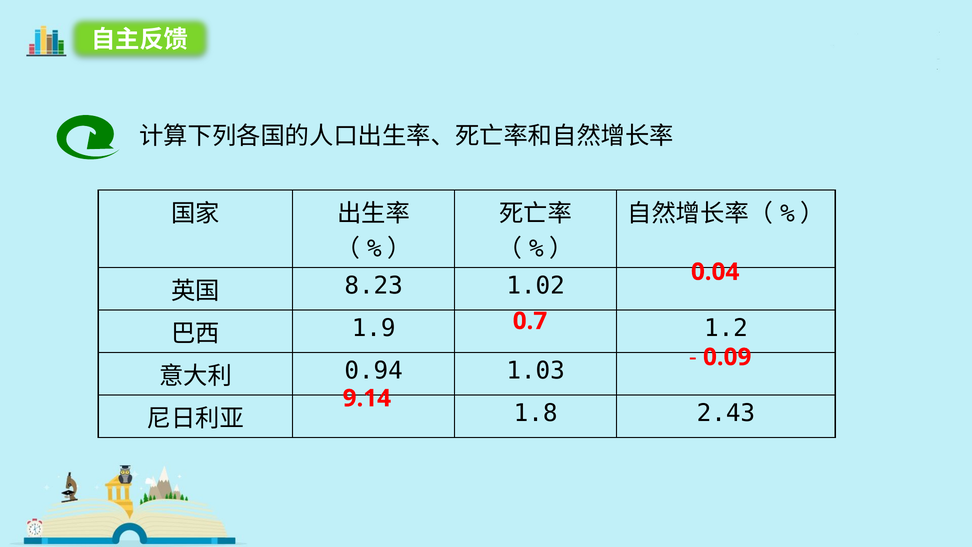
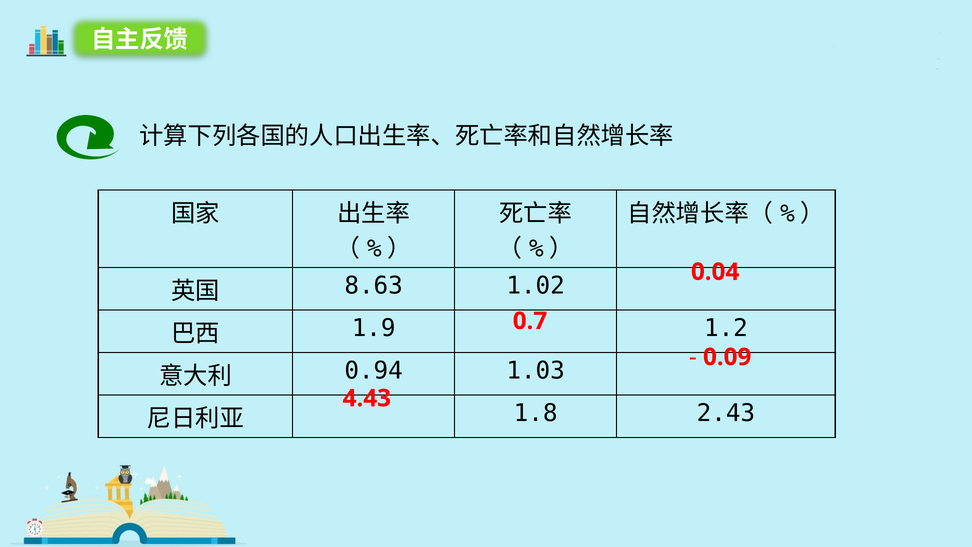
8.23: 8.23 -> 8.63
9.14: 9.14 -> 4.43
